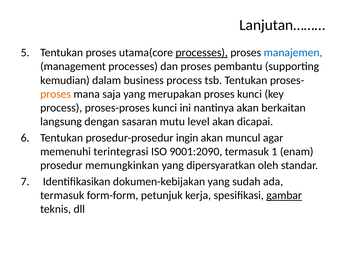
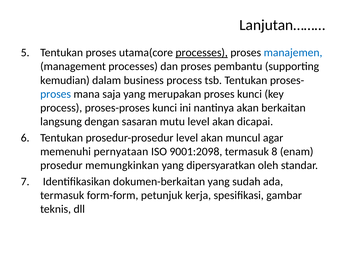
proses at (56, 94) colour: orange -> blue
prosedur-prosedur ingin: ingin -> level
terintegrasi: terintegrasi -> pernyataan
9001:2090: 9001:2090 -> 9001:2098
1: 1 -> 8
dokumen-kebijakan: dokumen-kebijakan -> dokumen-berkaitan
gambar underline: present -> none
